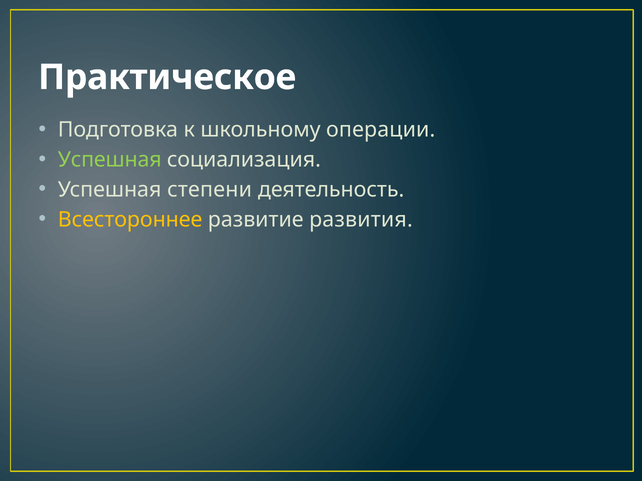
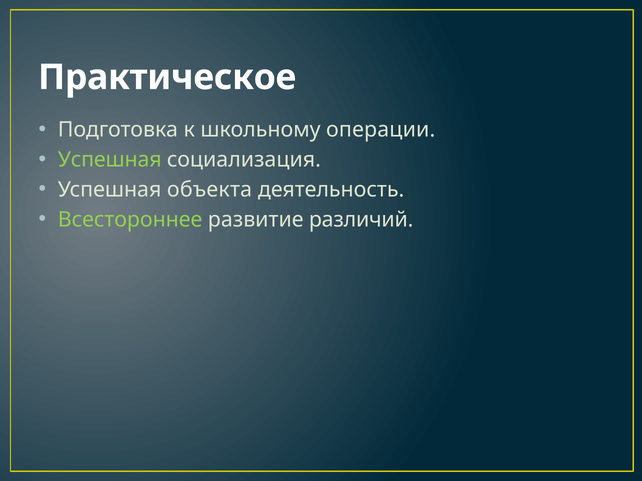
степени: степени -> объекта
Всестороннее colour: yellow -> light green
развития: развития -> различий
